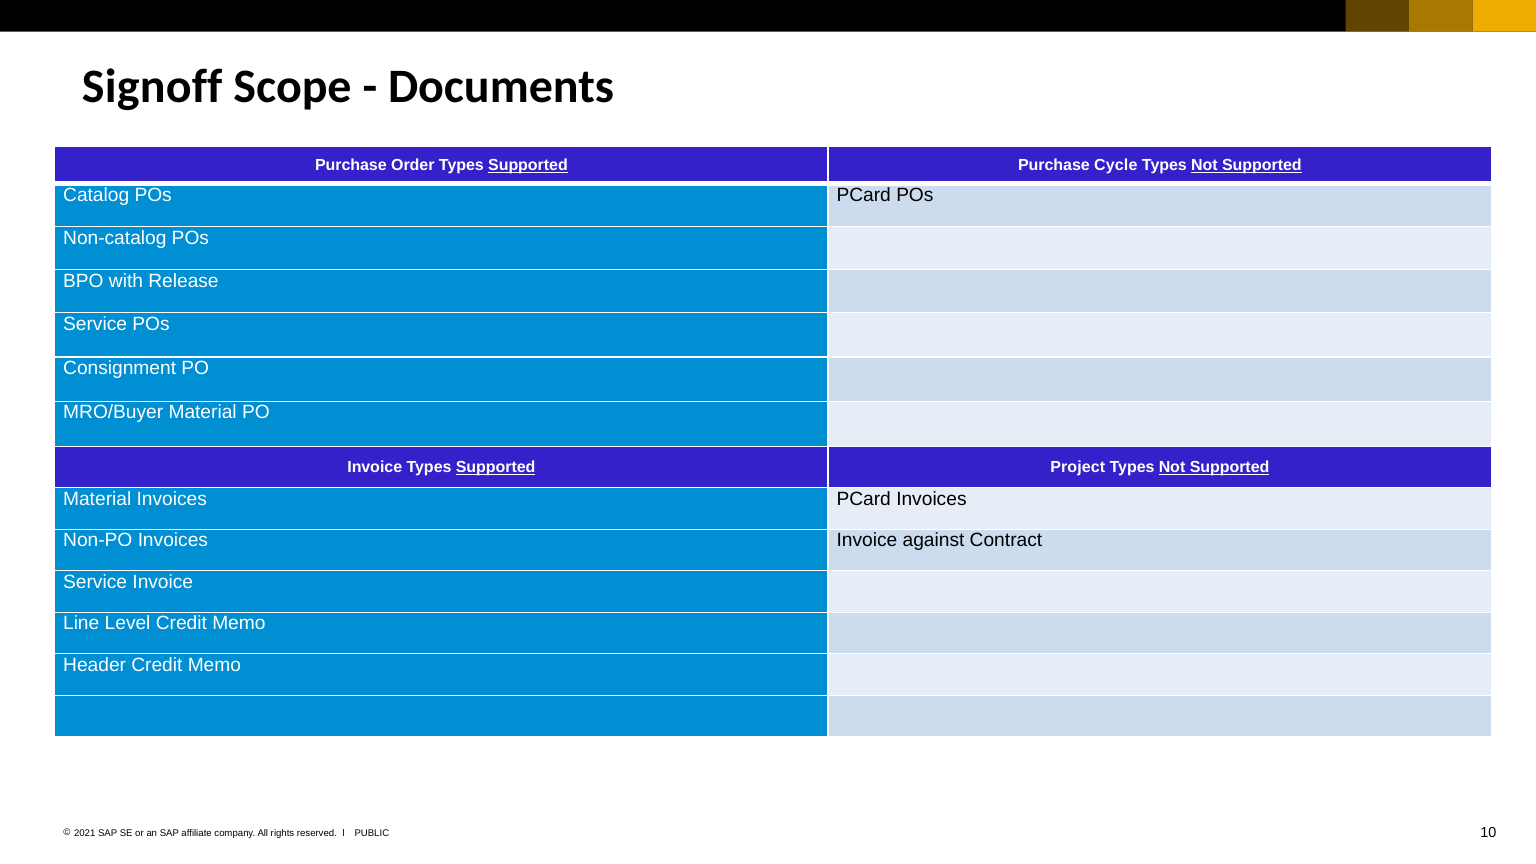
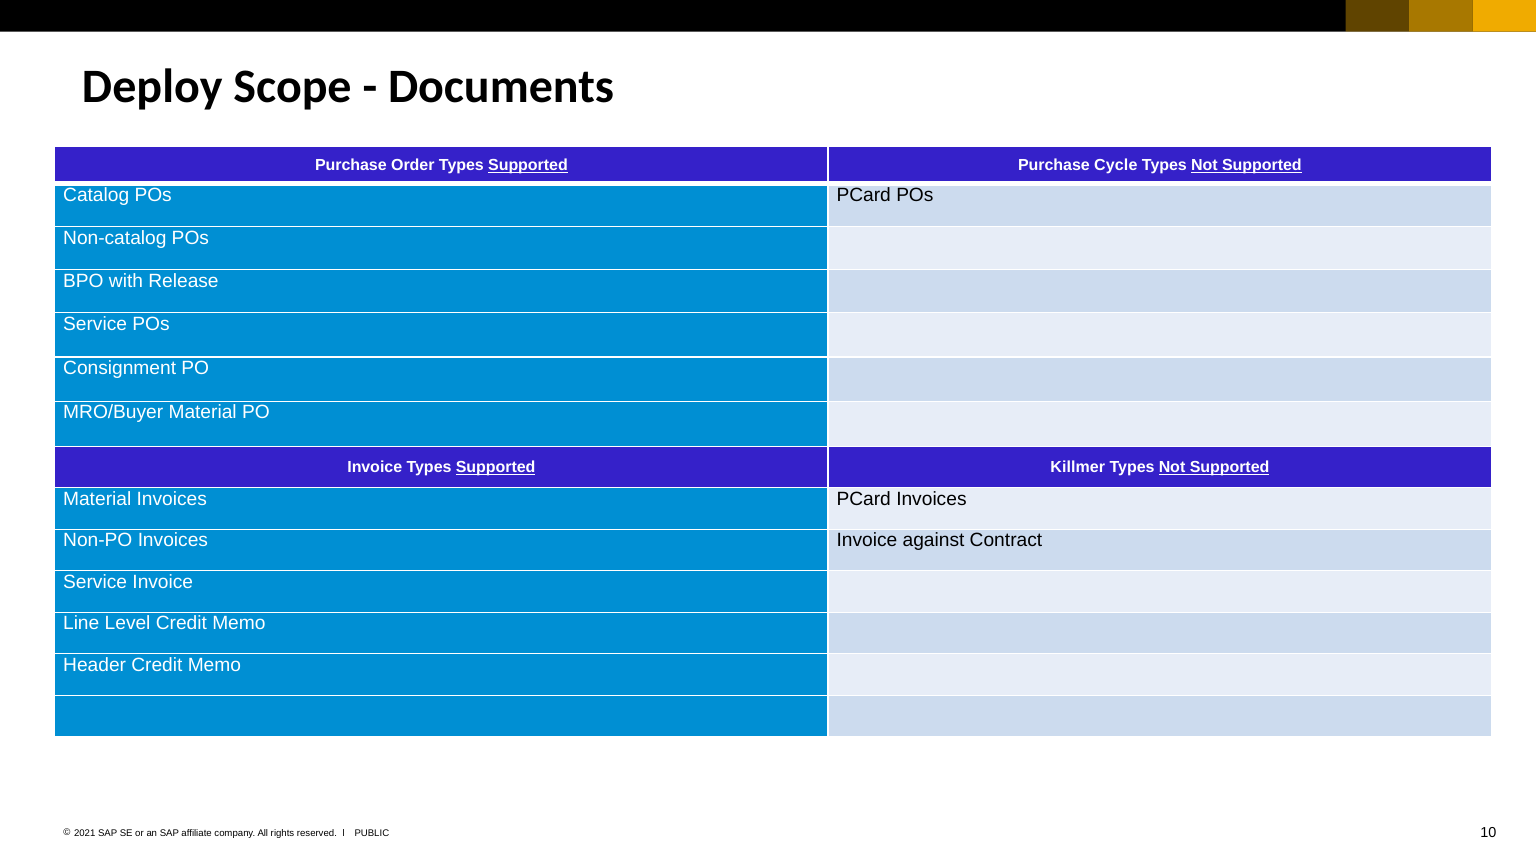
Signoff: Signoff -> Deploy
Project: Project -> Killmer
